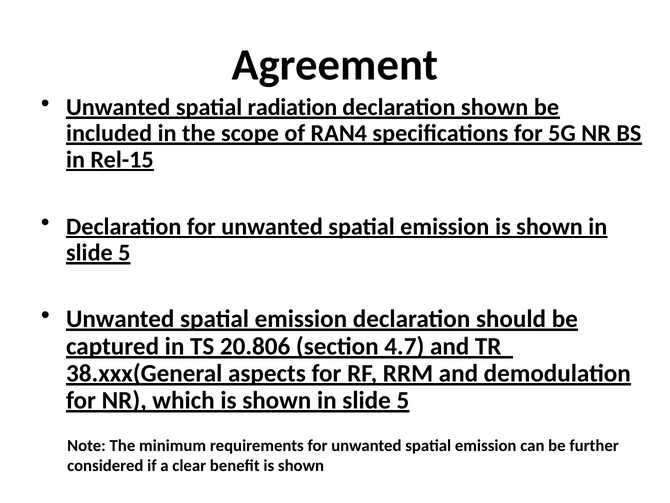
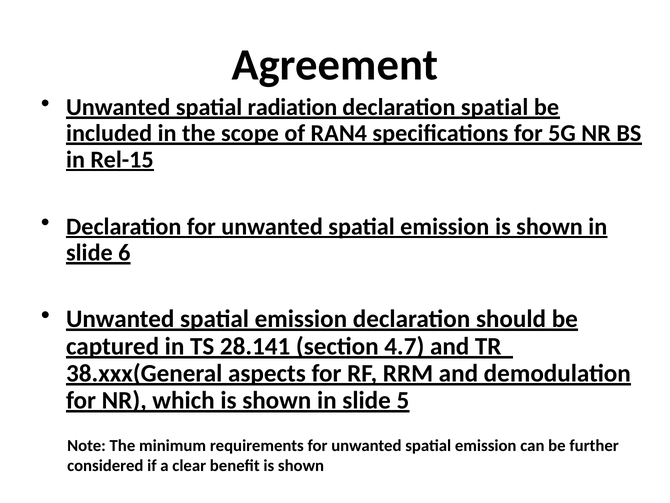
declaration shown: shown -> spatial
5 at (124, 252): 5 -> 6
20.806: 20.806 -> 28.141
